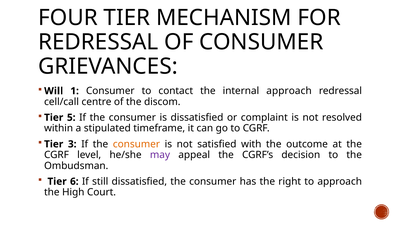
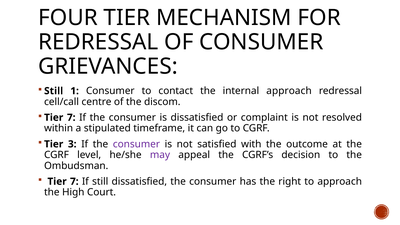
Will at (54, 91): Will -> Still
5 at (71, 118): 5 -> 7
consumer at (136, 144) colour: orange -> purple
6 at (74, 181): 6 -> 7
